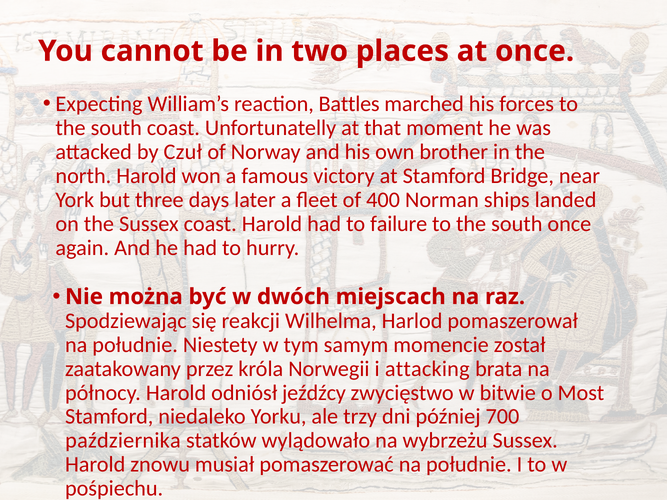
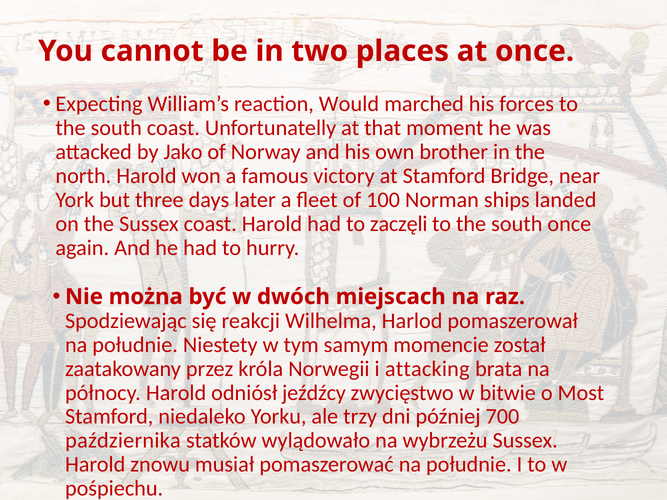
Battles: Battles -> Would
Czuł: Czuł -> Jako
400: 400 -> 100
failure: failure -> zaczęli
